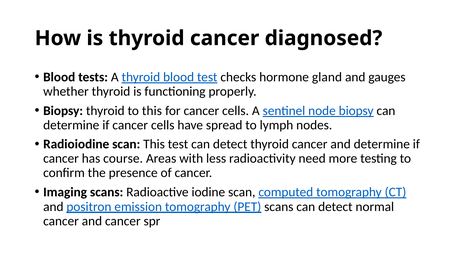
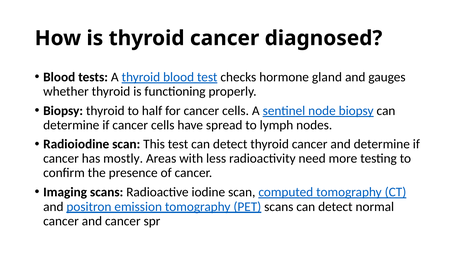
to this: this -> half
course: course -> mostly
